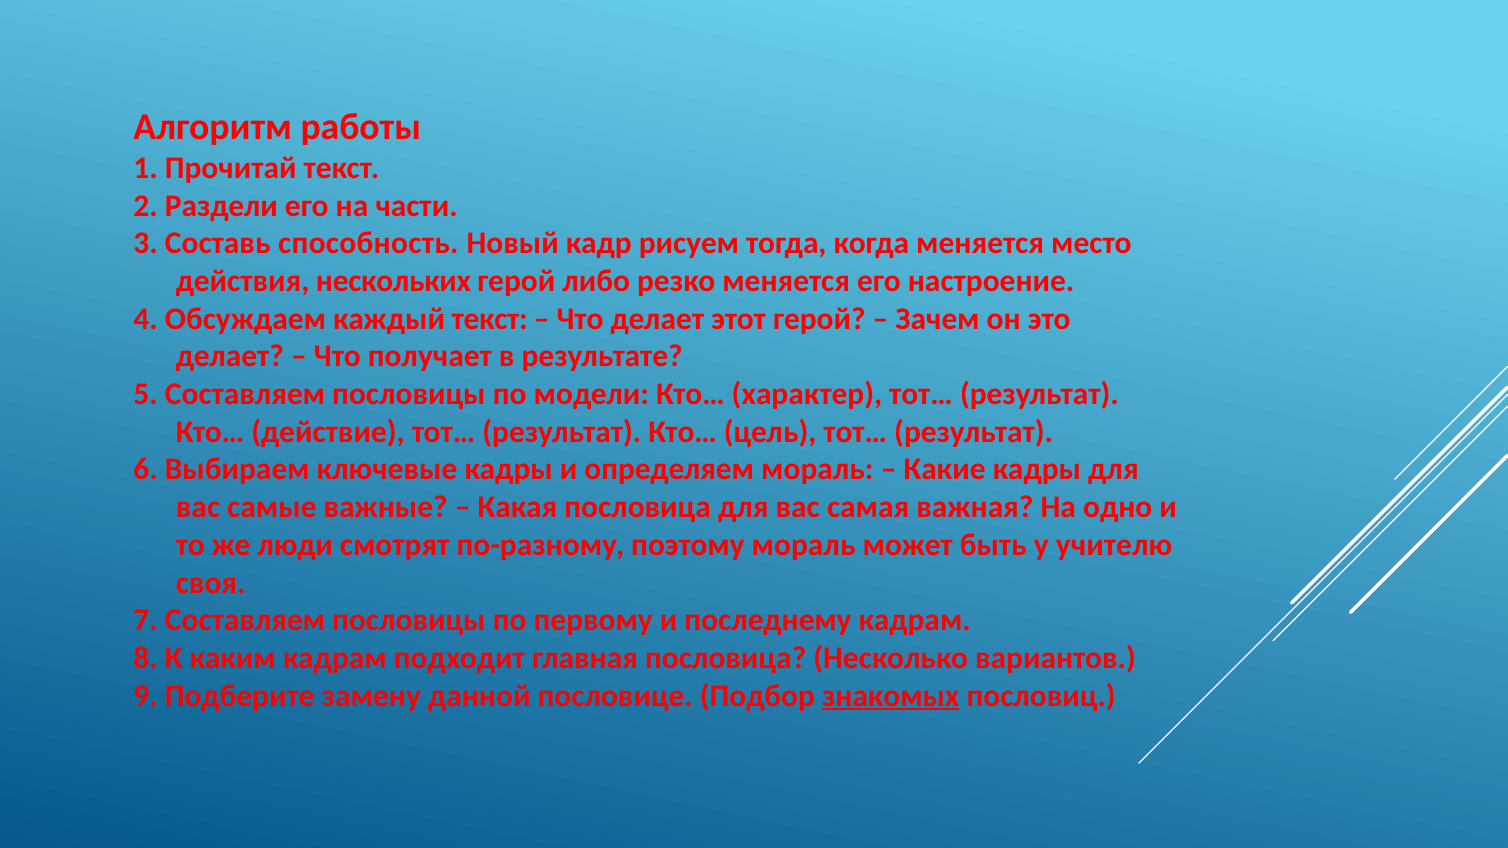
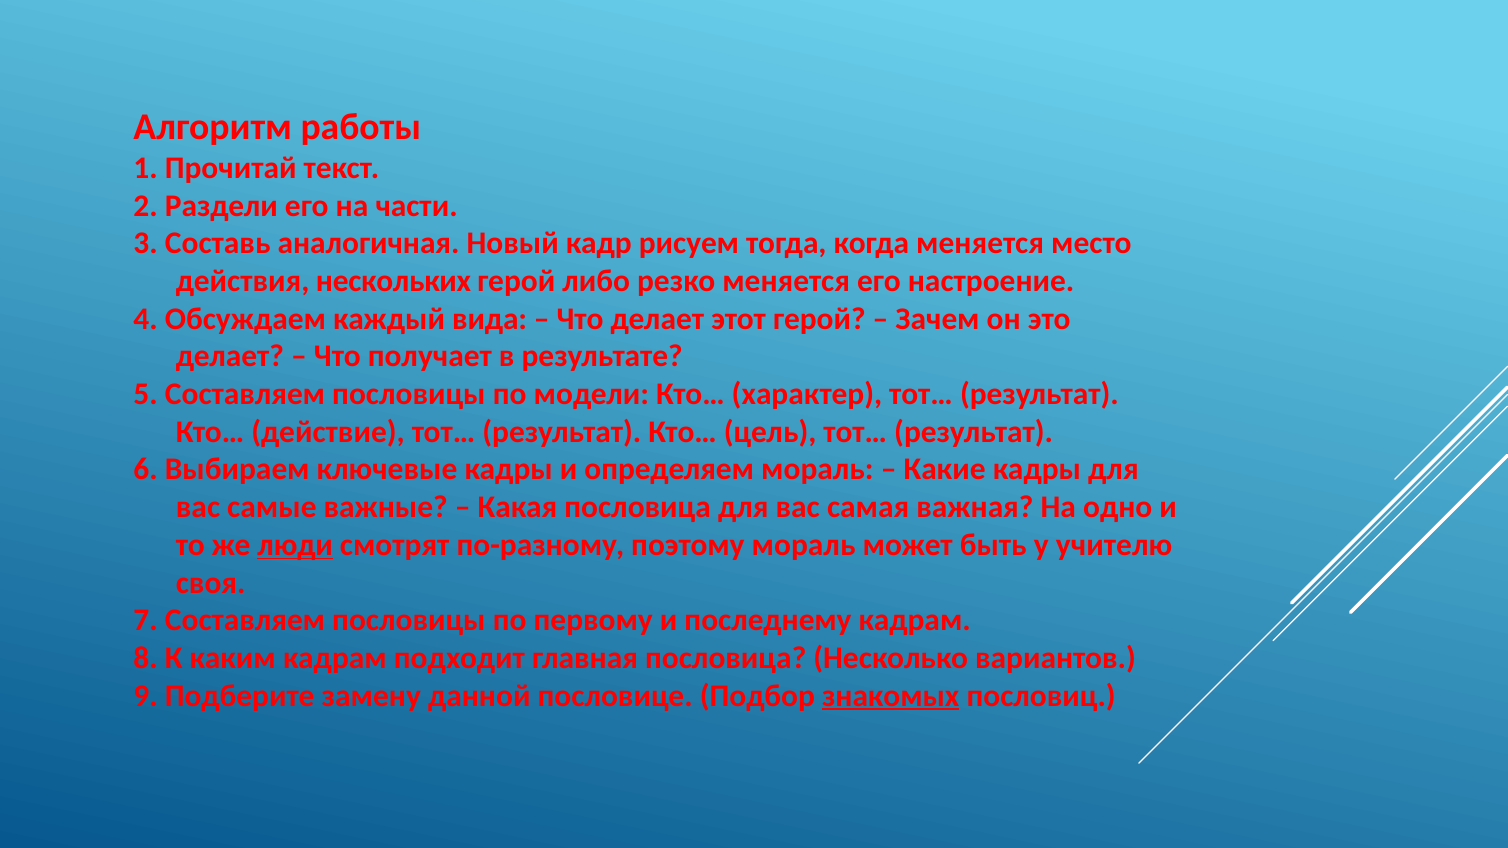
способность: способность -> аналогичная
каждый текст: текст -> вида
люди underline: none -> present
